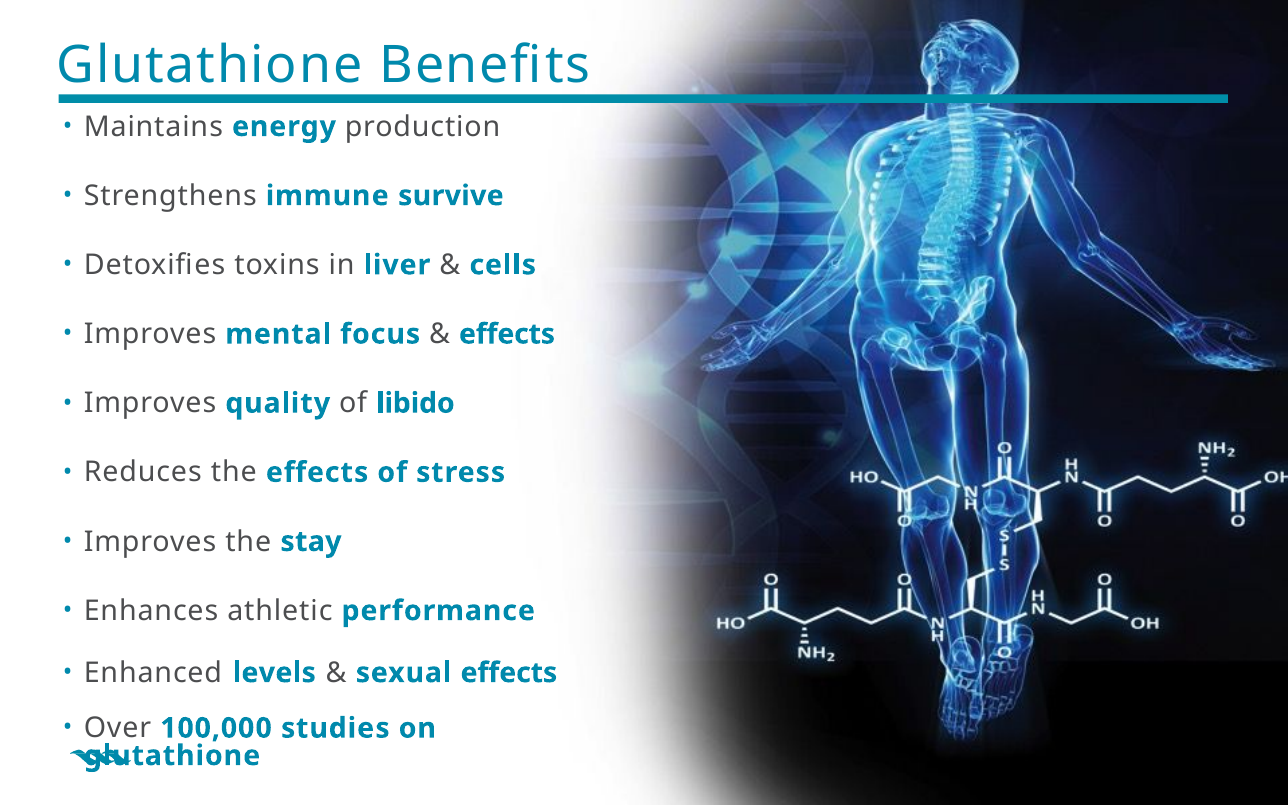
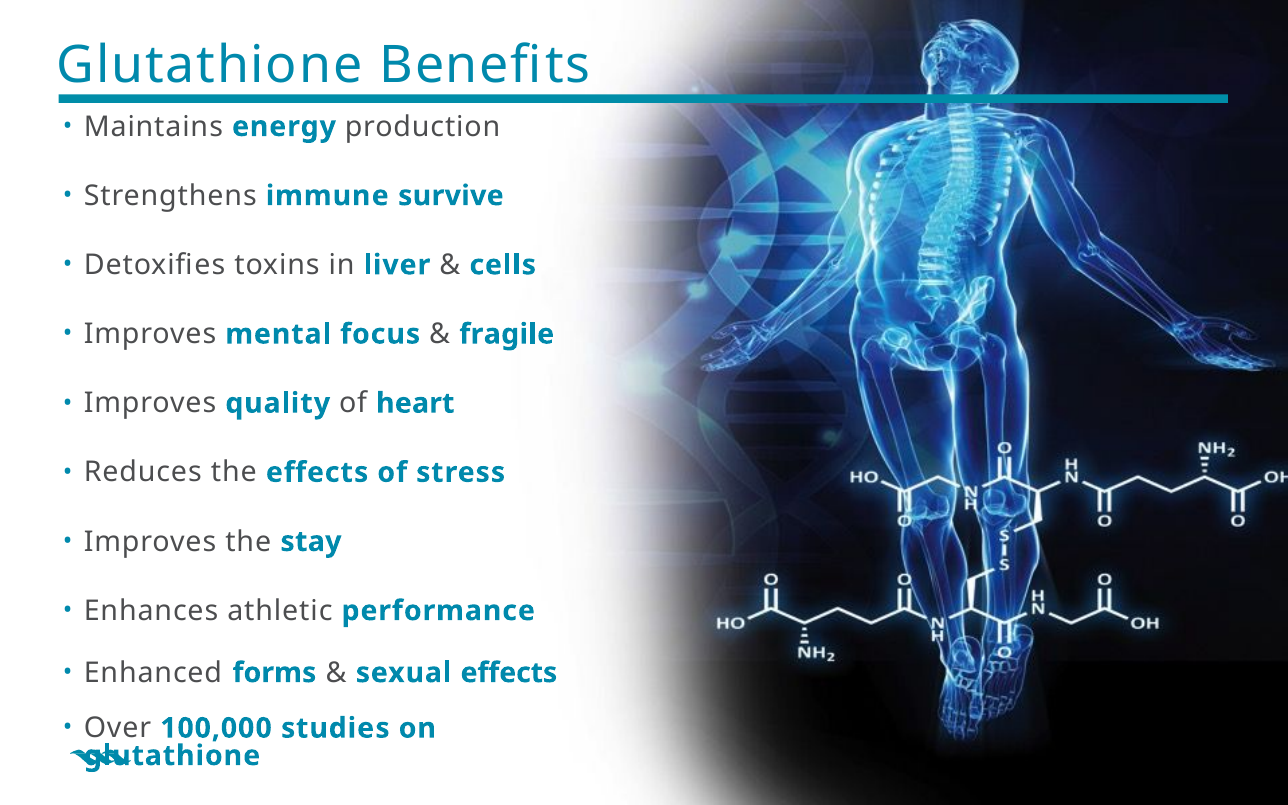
effects at (507, 334): effects -> fragile
libido: libido -> heart
levels: levels -> forms
